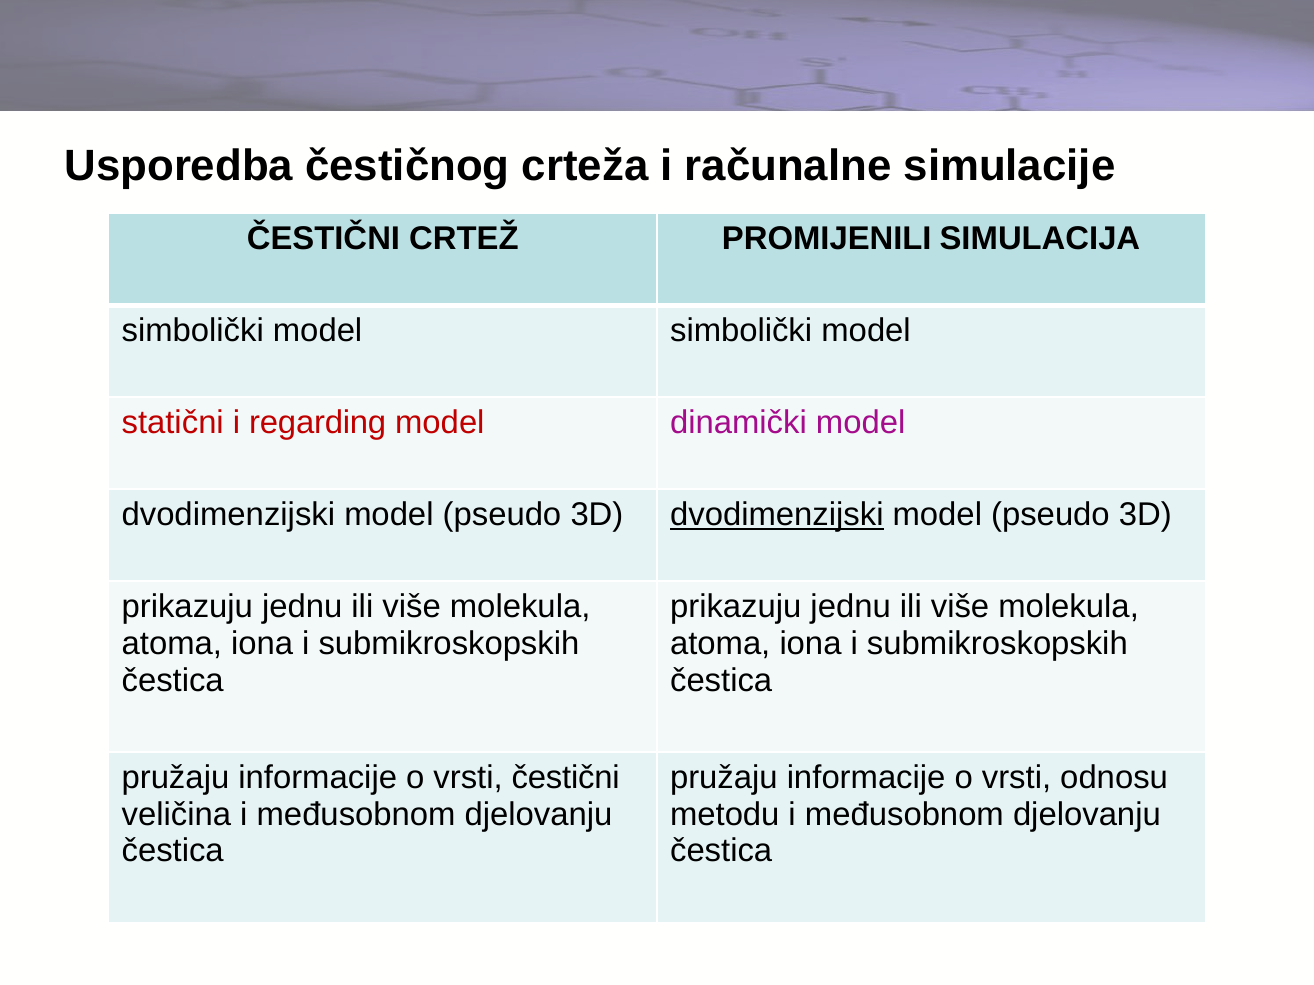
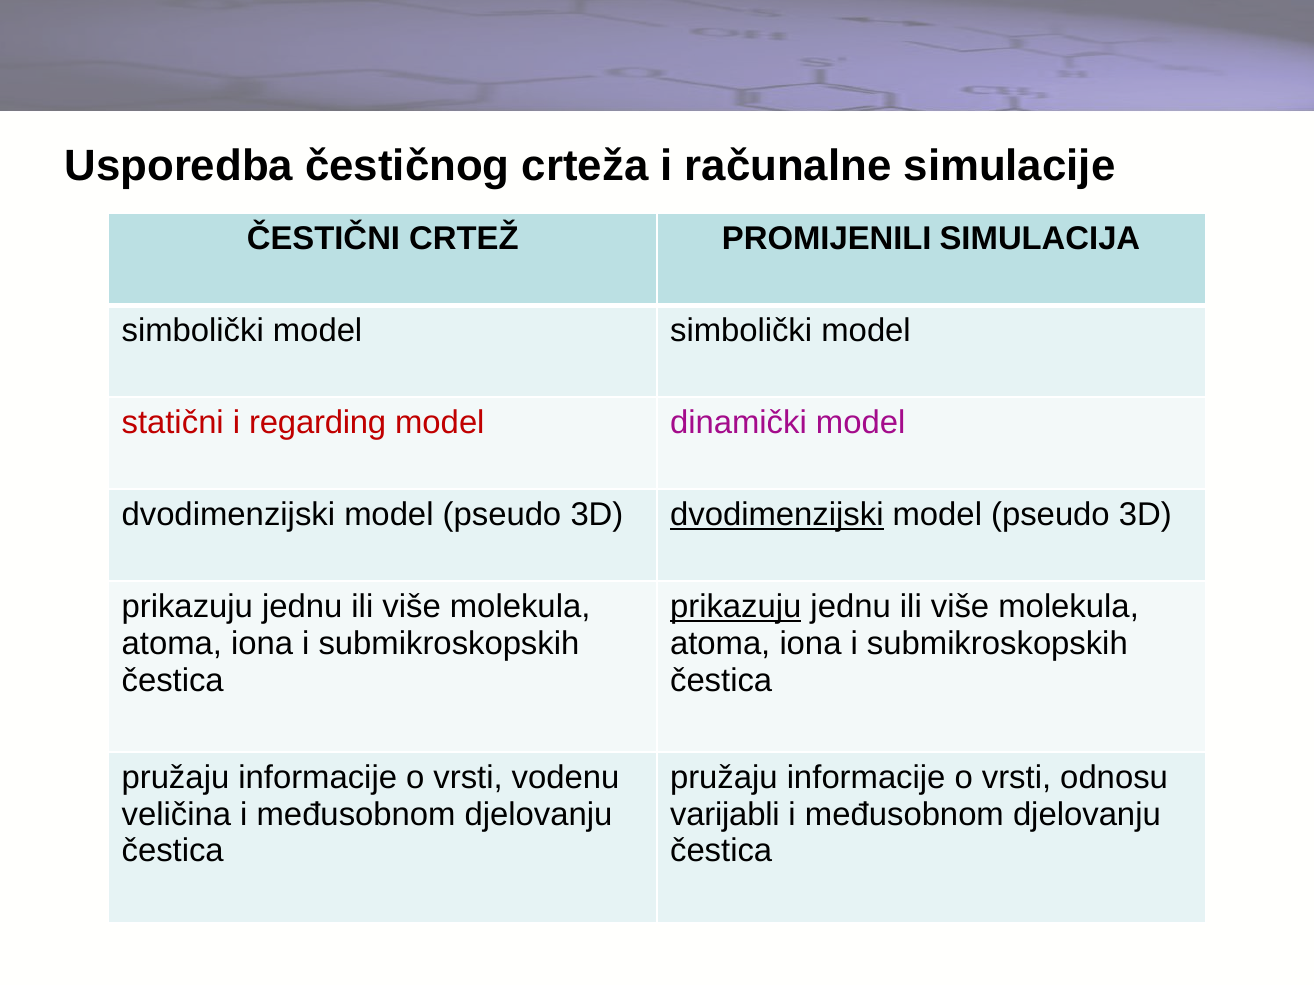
prikazuju at (736, 607) underline: none -> present
vrsti čestični: čestični -> vodenu
metodu: metodu -> varijabli
